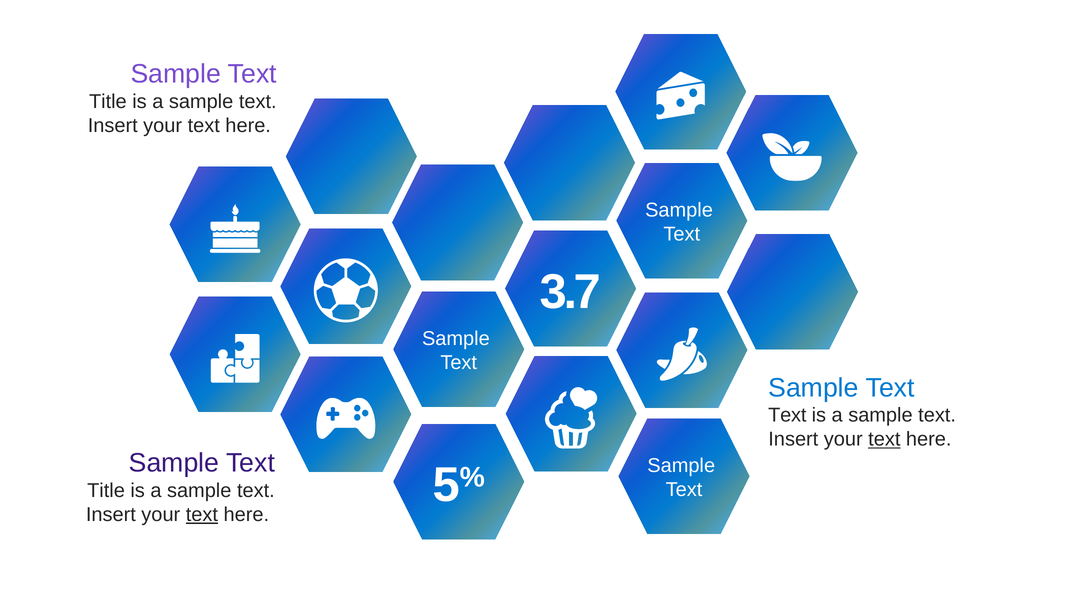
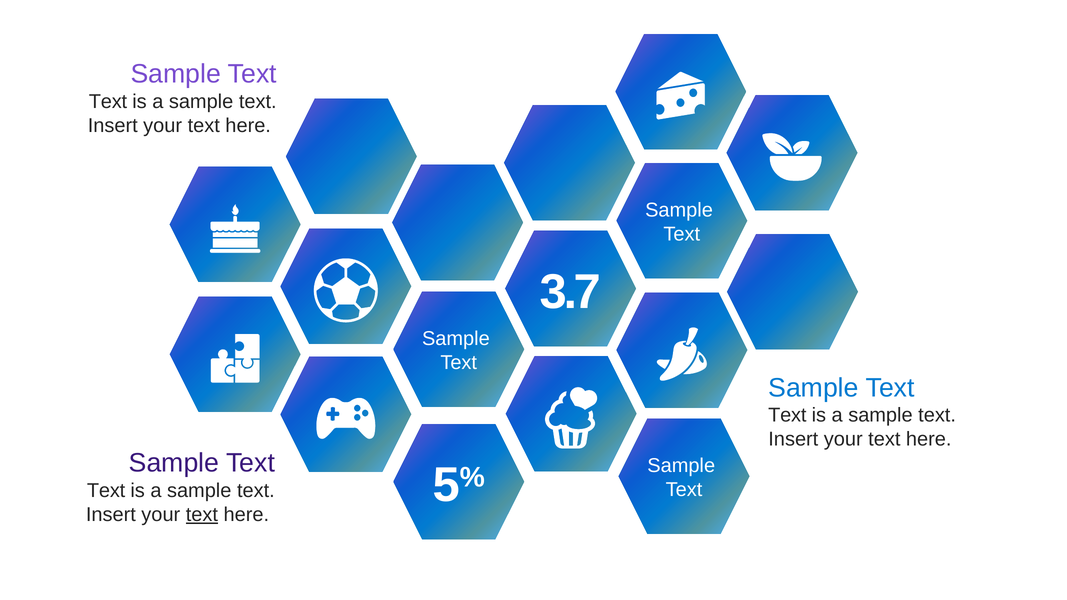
Title at (108, 101): Title -> Text
text at (884, 439) underline: present -> none
Title at (106, 491): Title -> Text
